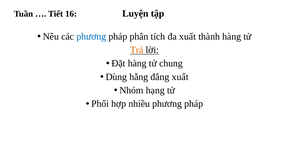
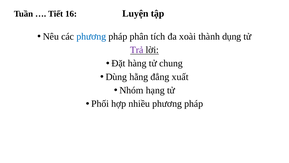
đa xuất: xuất -> xoài
thành hàng: hàng -> dụng
Trả colour: orange -> purple
